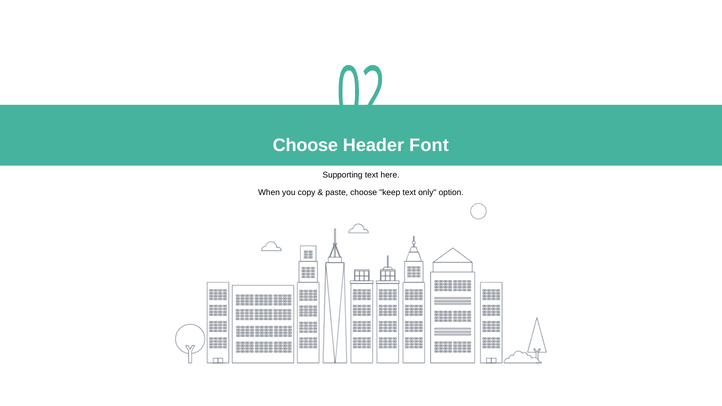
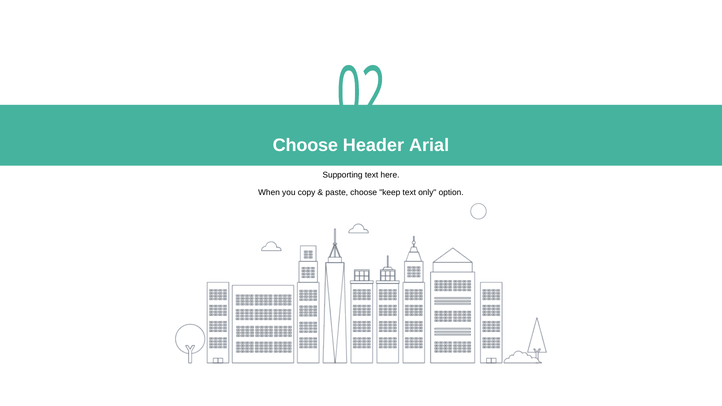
Font: Font -> Arial
